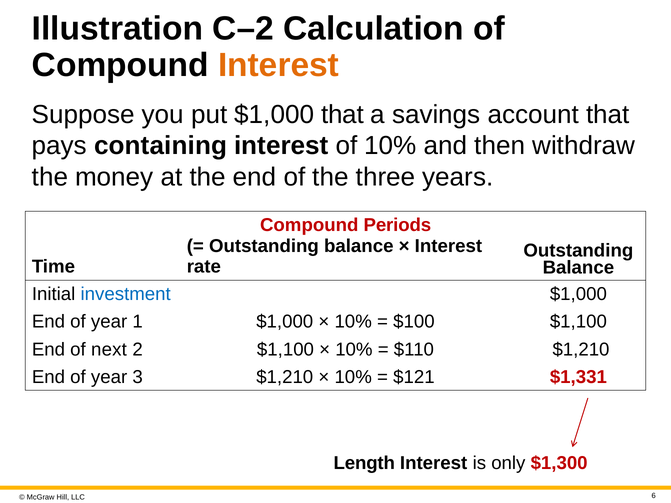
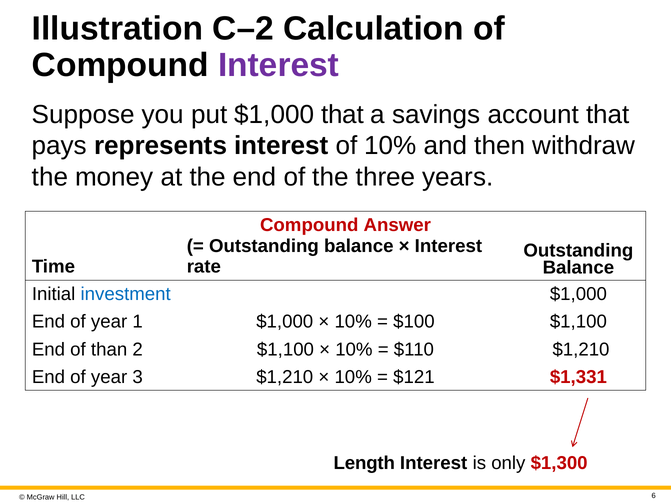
Interest at (279, 65) colour: orange -> purple
containing: containing -> represents
Periods: Periods -> Answer
next: next -> than
